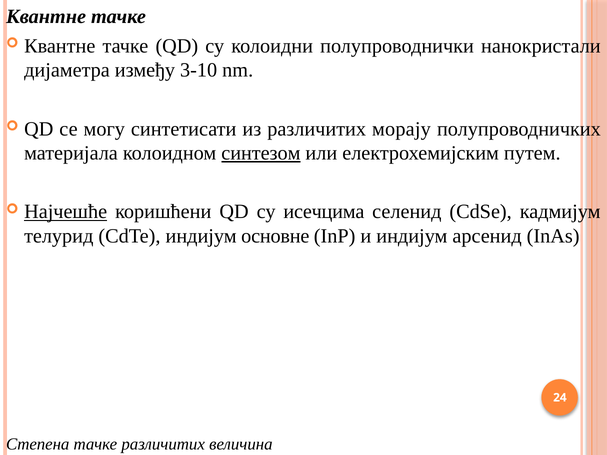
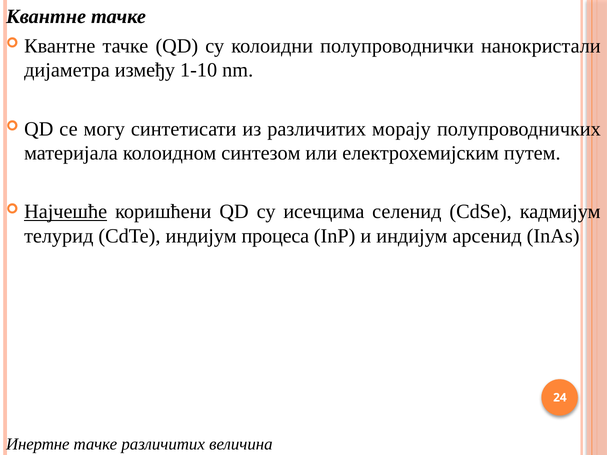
3-10: 3-10 -> 1-10
синтезом underline: present -> none
основне: основне -> процеса
Степена: Степена -> Инертне
